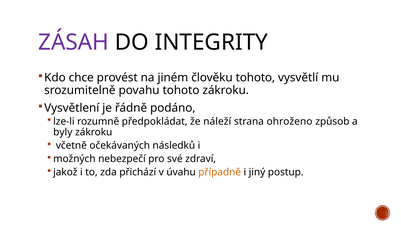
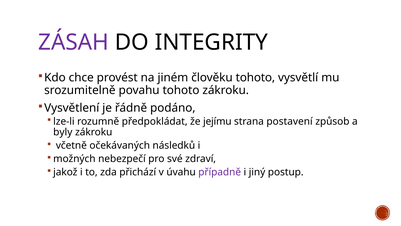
náleží: náleží -> jejímu
ohroženo: ohroženo -> postavení
případně colour: orange -> purple
